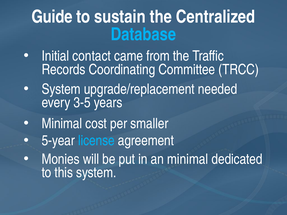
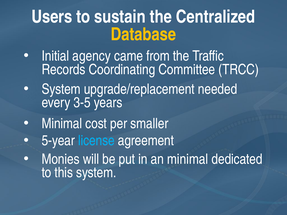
Guide: Guide -> Users
Database colour: light blue -> yellow
contact: contact -> agency
